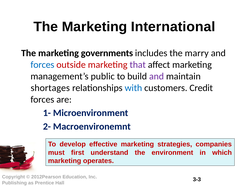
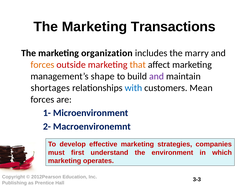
International: International -> Transactions
governments: governments -> organization
forces at (42, 65) colour: blue -> orange
that colour: purple -> orange
public: public -> shape
Credit: Credit -> Mean
